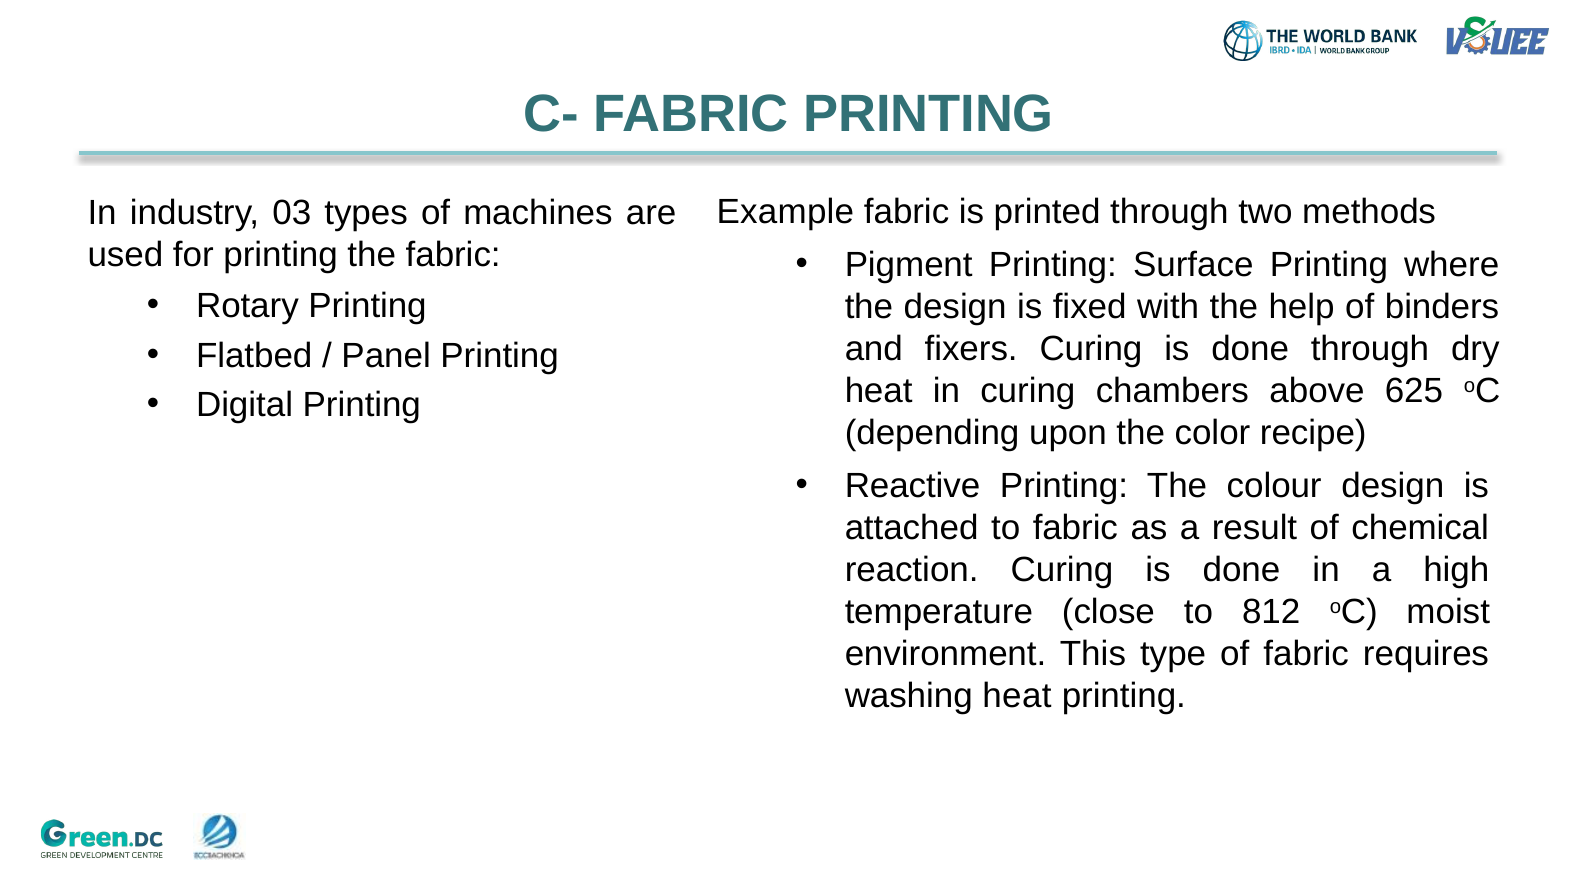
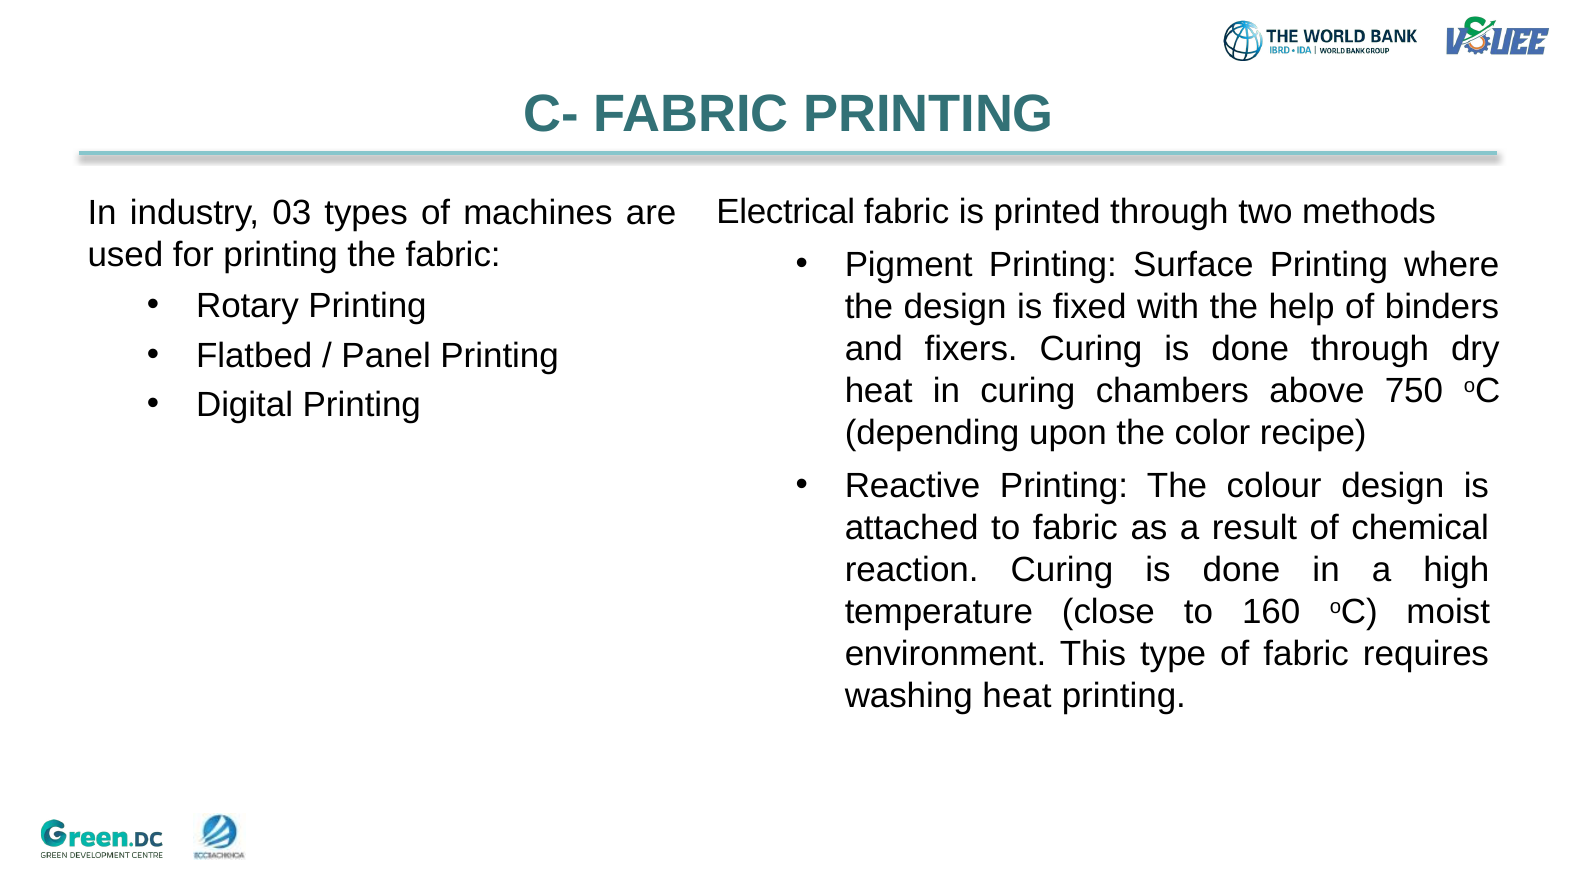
Example: Example -> Electrical
625: 625 -> 750
812: 812 -> 160
